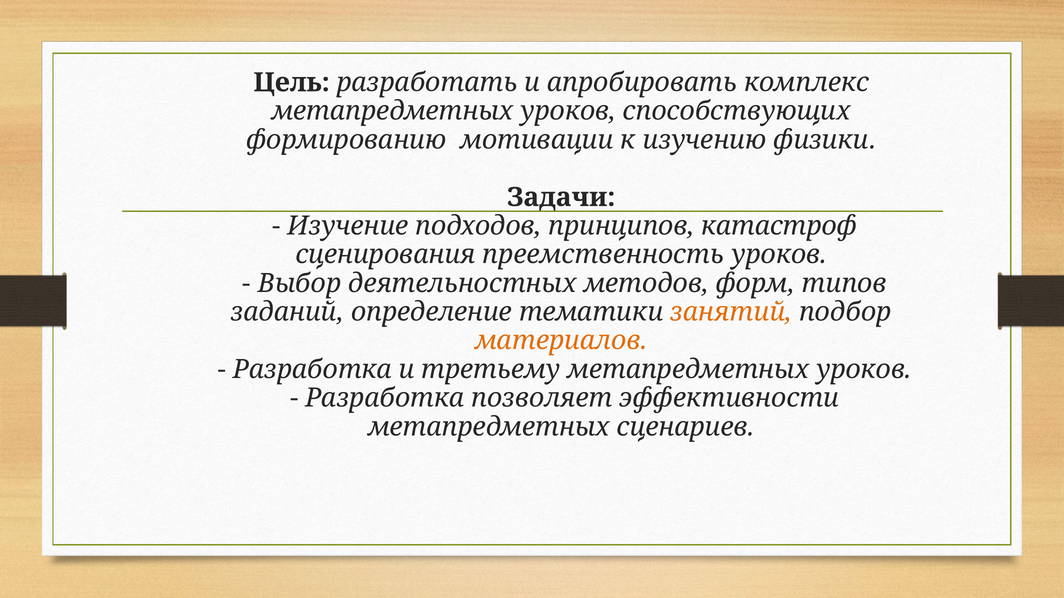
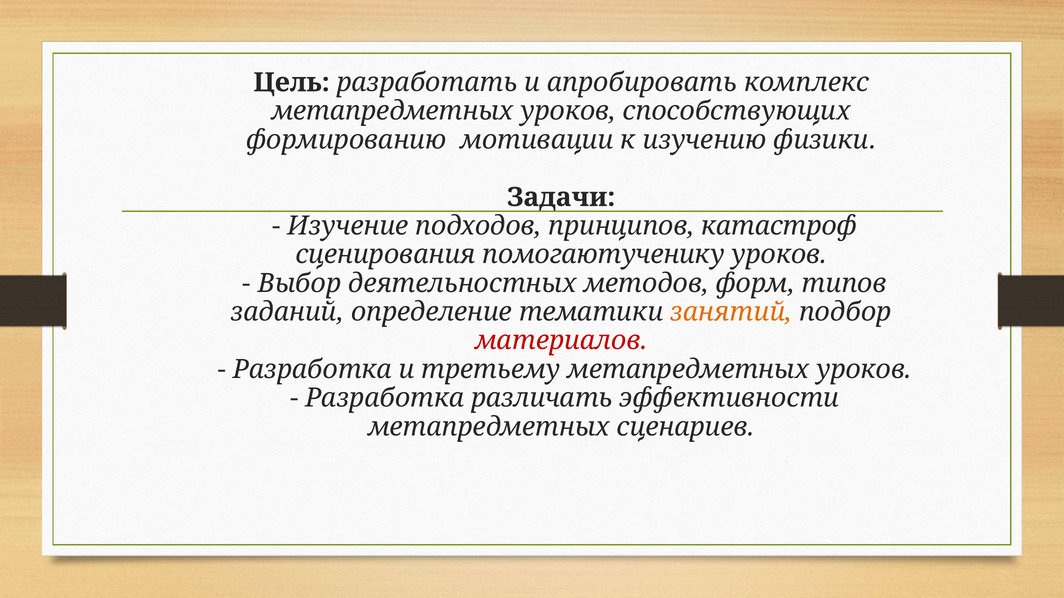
преемственность: преемственность -> помогаютученику
материалов colour: orange -> red
позволяет: позволяет -> различать
